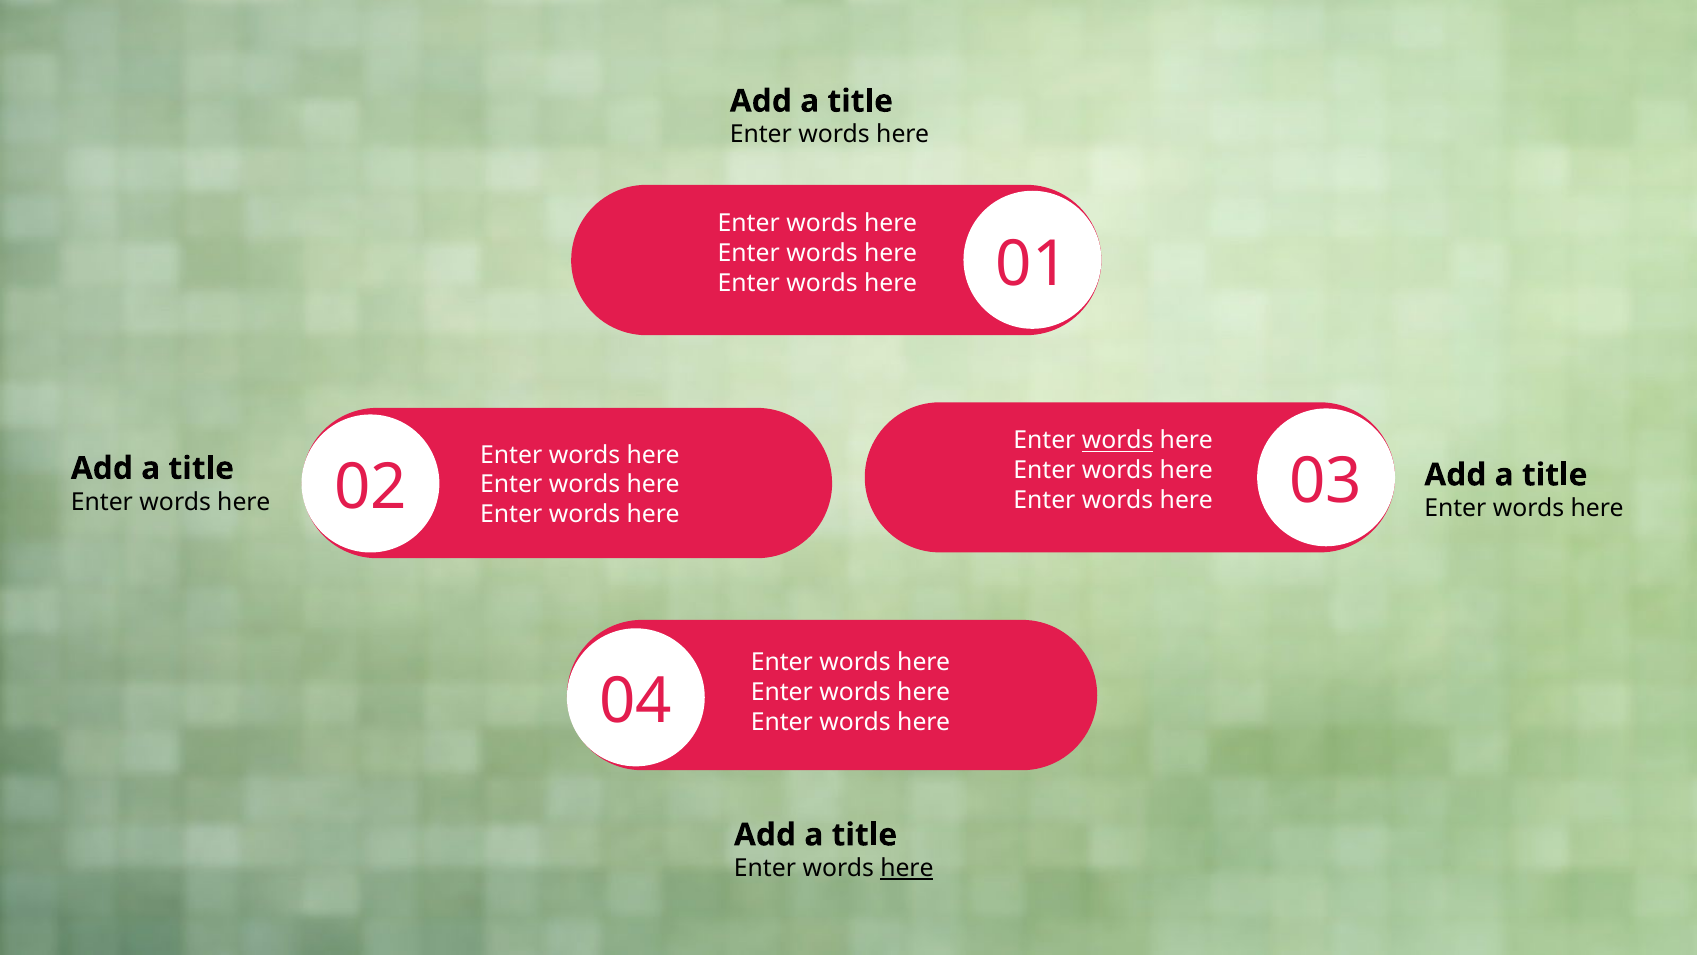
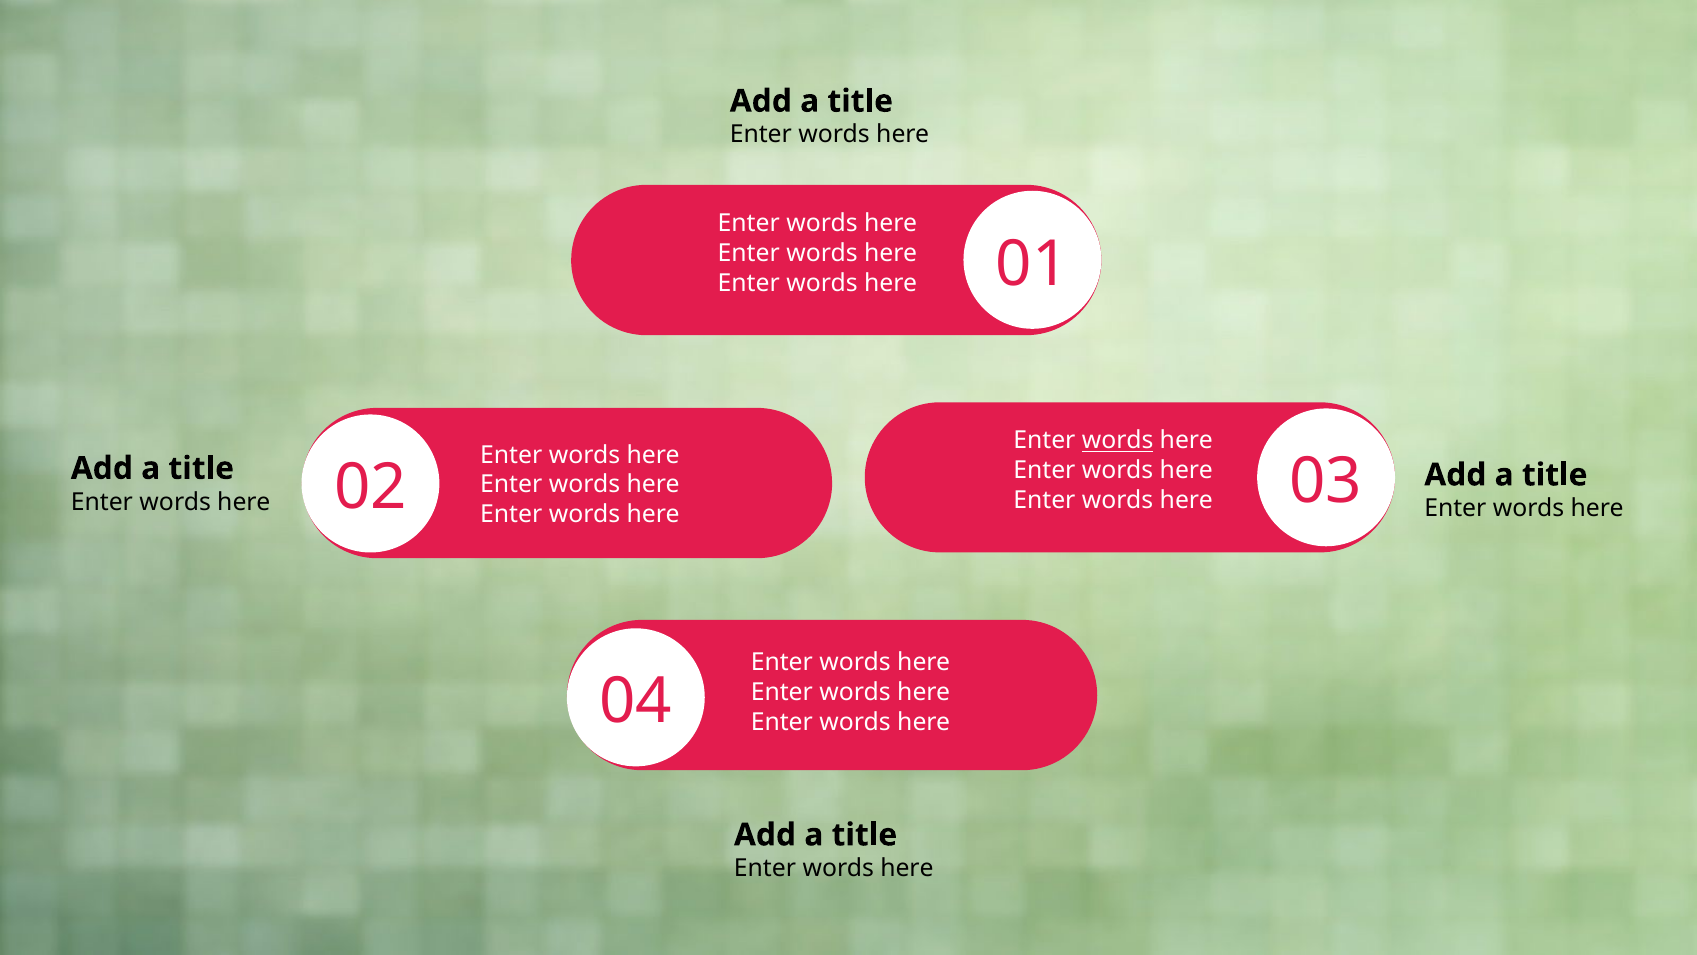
here at (907, 868) underline: present -> none
